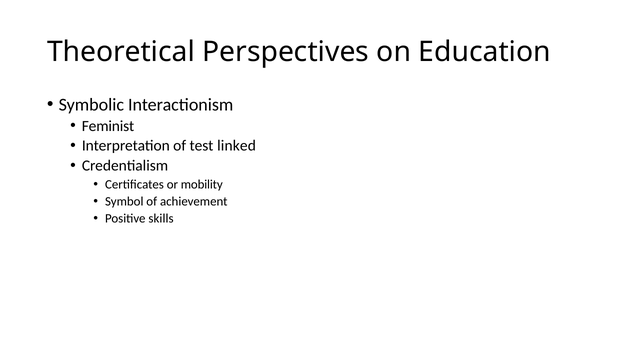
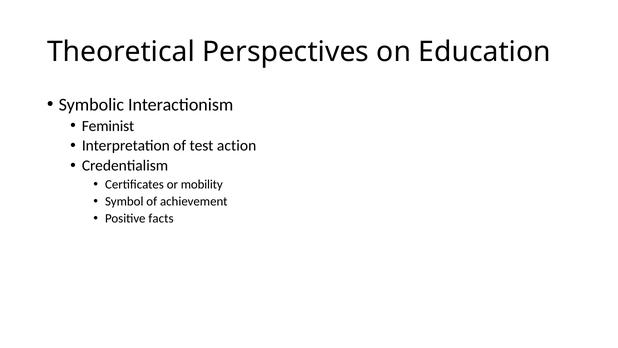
linked: linked -> action
skills: skills -> facts
